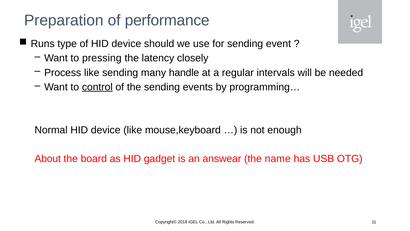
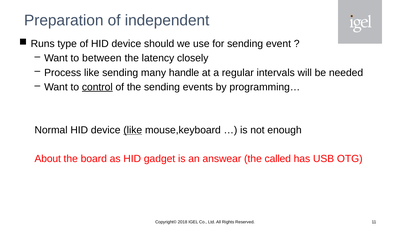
performance: performance -> independent
pressing: pressing -> between
like at (133, 130) underline: none -> present
name: name -> called
